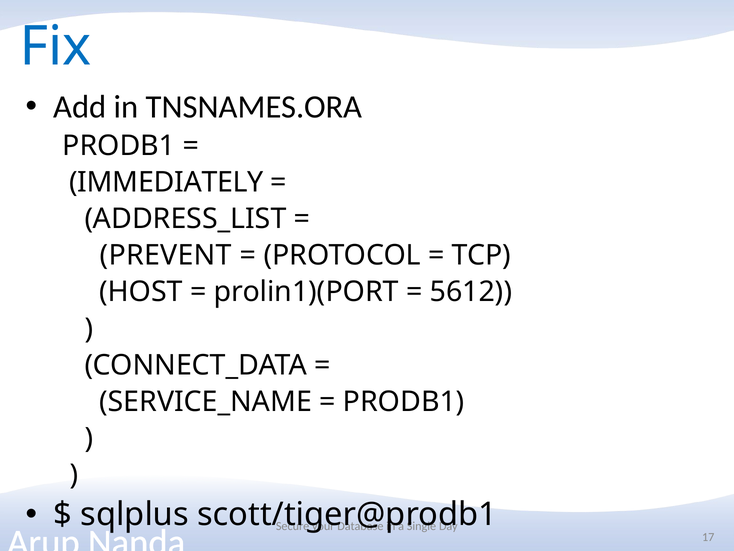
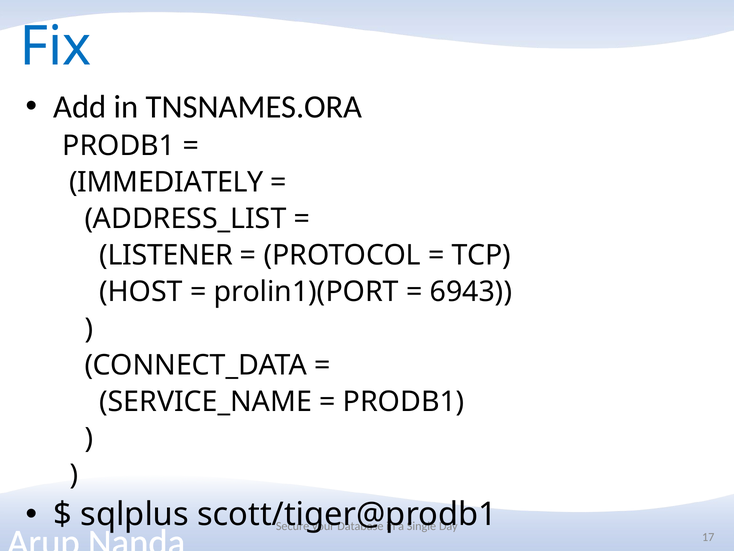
PREVENT: PREVENT -> LISTENER
5612: 5612 -> 6943
